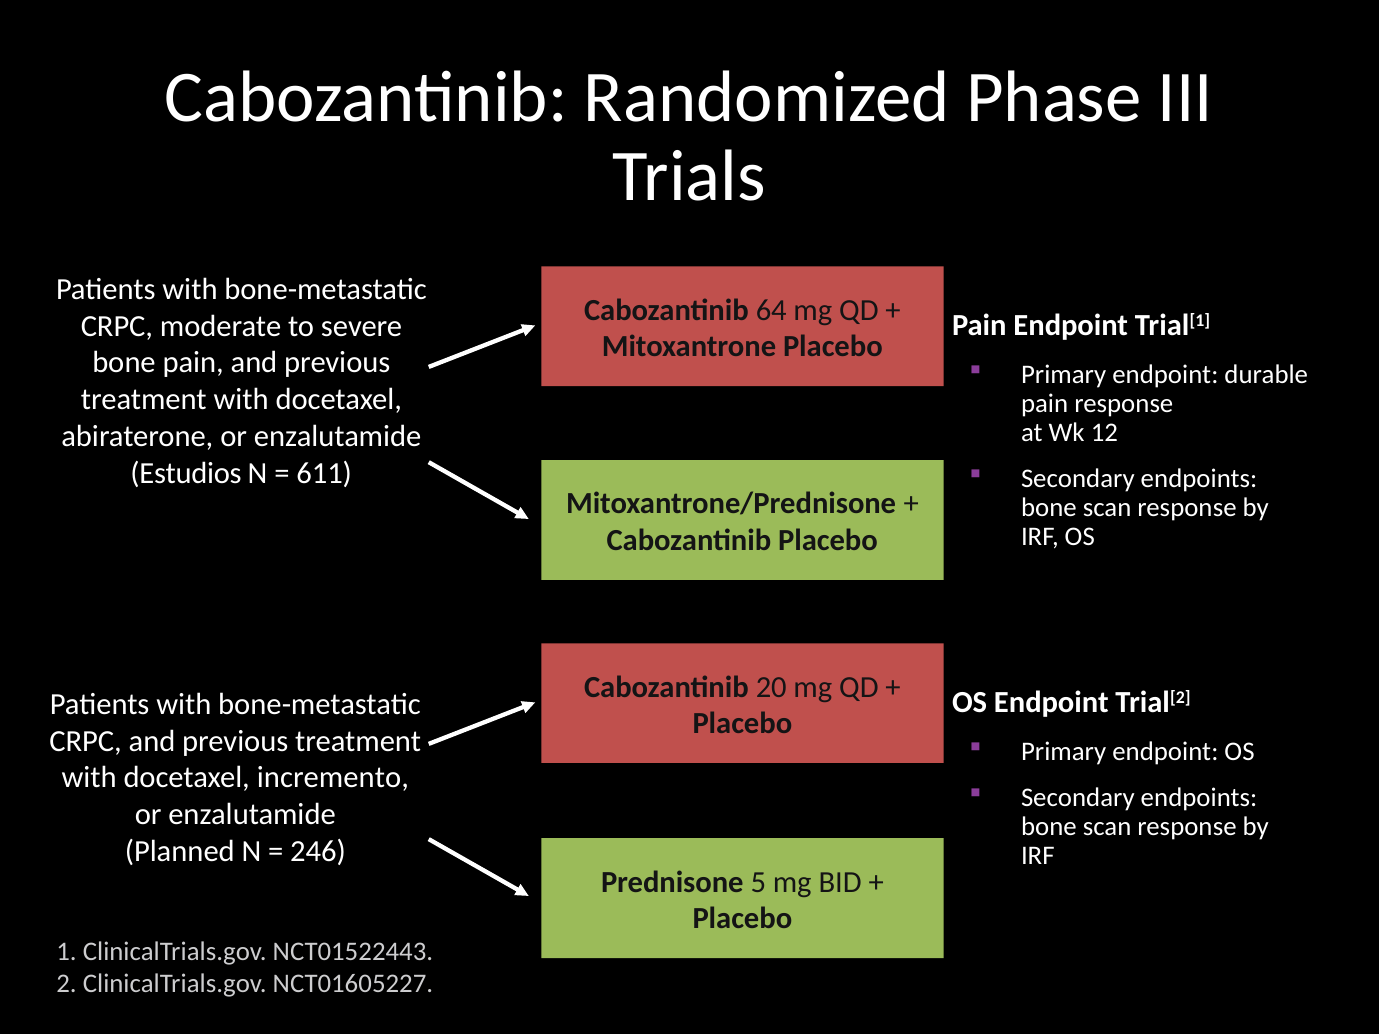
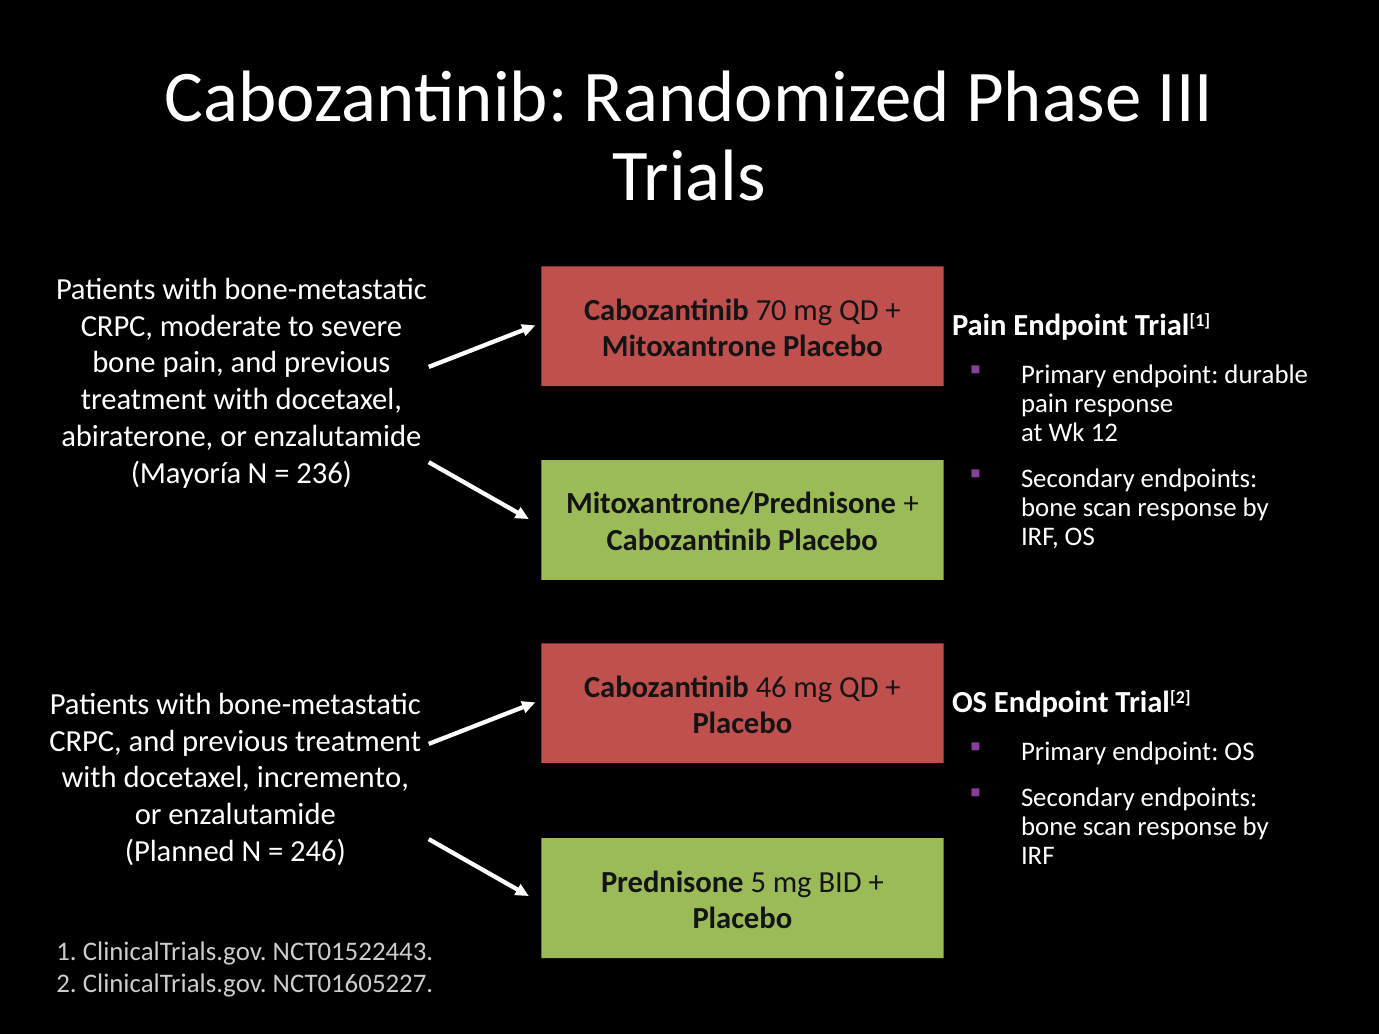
64: 64 -> 70
Estudios: Estudios -> Mayoría
611: 611 -> 236
20: 20 -> 46
